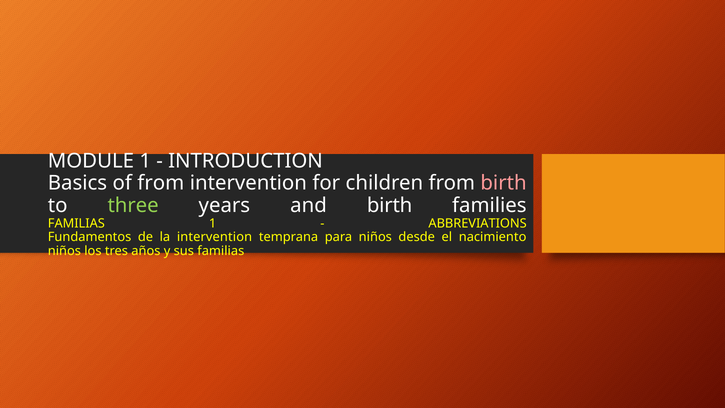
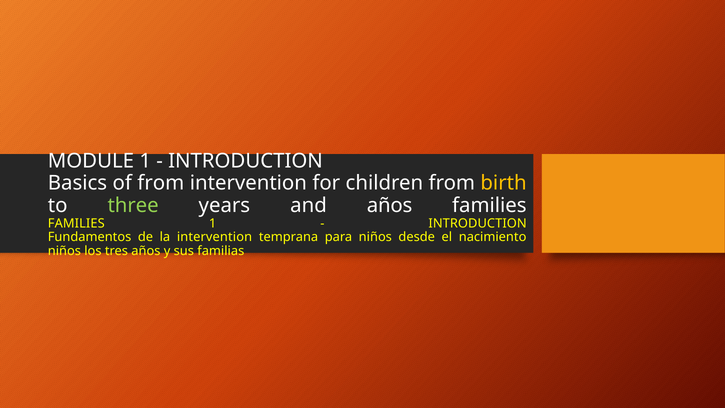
birth at (504, 183) colour: pink -> yellow
and birth: birth -> años
FAMILIAS at (76, 223): FAMILIAS -> FAMILIES
ABBREVIATIONS at (478, 223): ABBREVIATIONS -> INTRODUCTION
